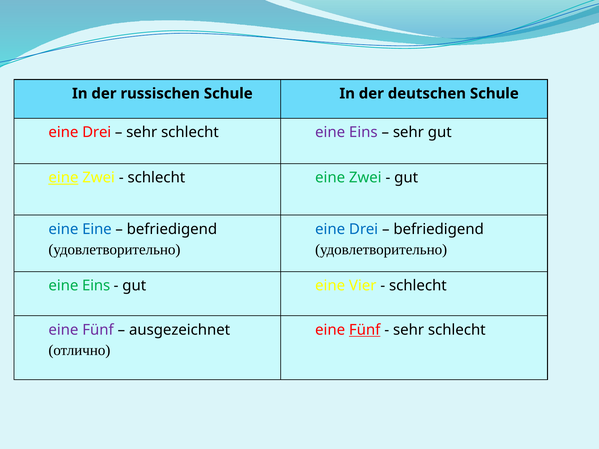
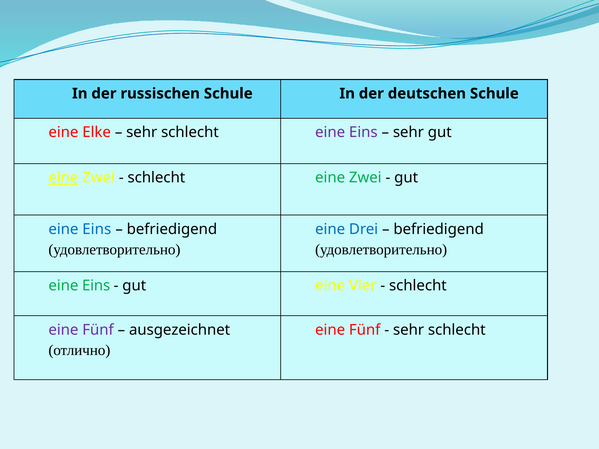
Drei at (97, 132): Drei -> Elke
Eine at (97, 229): Eine -> Eins
Fünf at (365, 330) underline: present -> none
